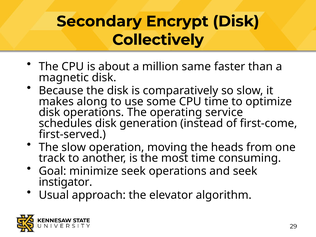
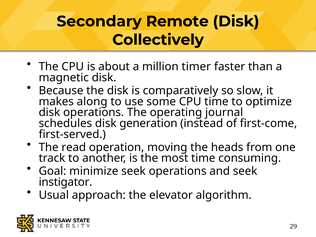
Encrypt: Encrypt -> Remote
same: same -> timer
service: service -> journal
The slow: slow -> read
